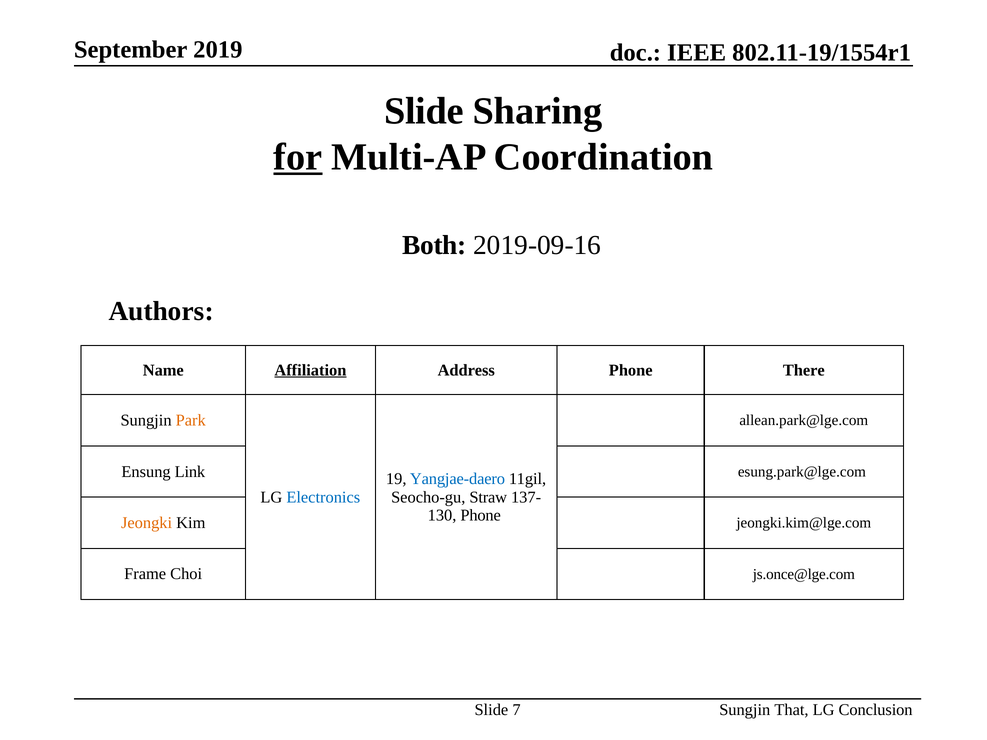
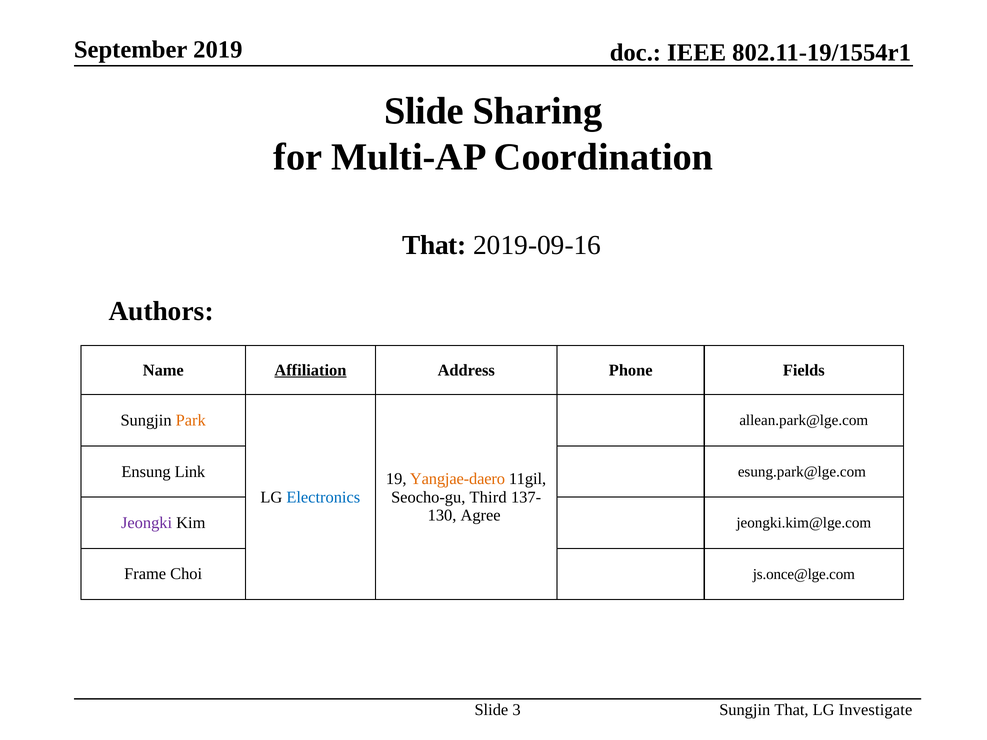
for underline: present -> none
Both at (434, 245): Both -> That
There: There -> Fields
Yangjae-daero colour: blue -> orange
Straw: Straw -> Third
Phone at (481, 516): Phone -> Agree
Jeongki colour: orange -> purple
Conclusion: Conclusion -> Investigate
7: 7 -> 3
